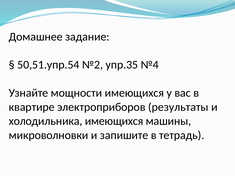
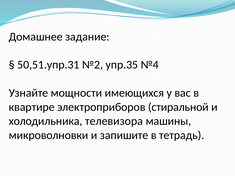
50,51.упр.54: 50,51.упр.54 -> 50,51.упр.31
результаты: результаты -> стиральной
холодильника имеющихся: имеющихся -> телевизора
